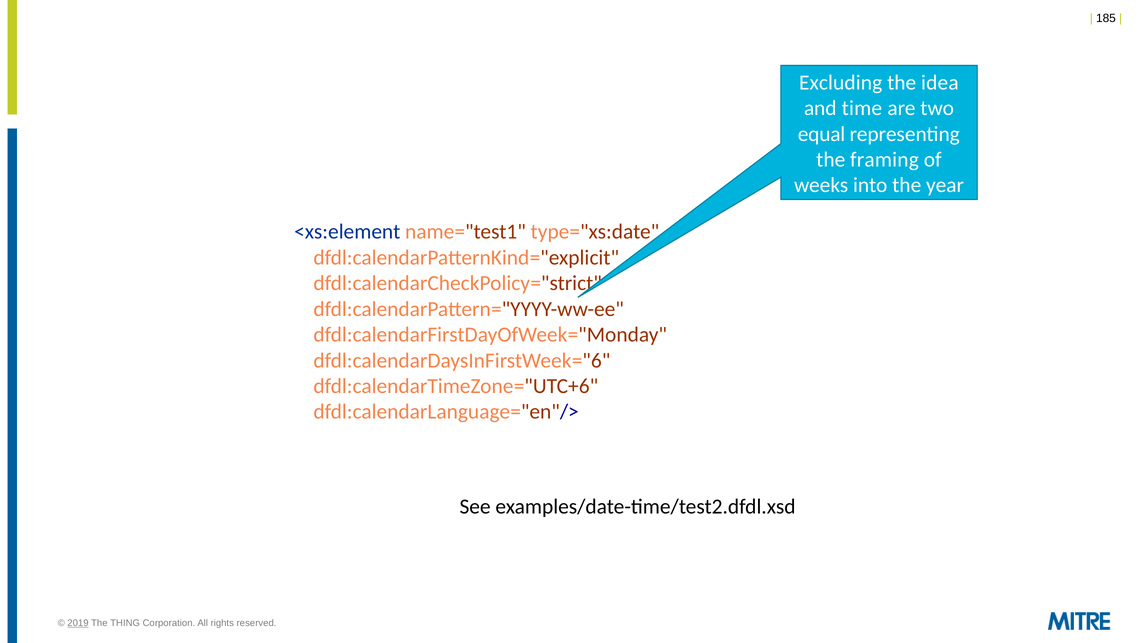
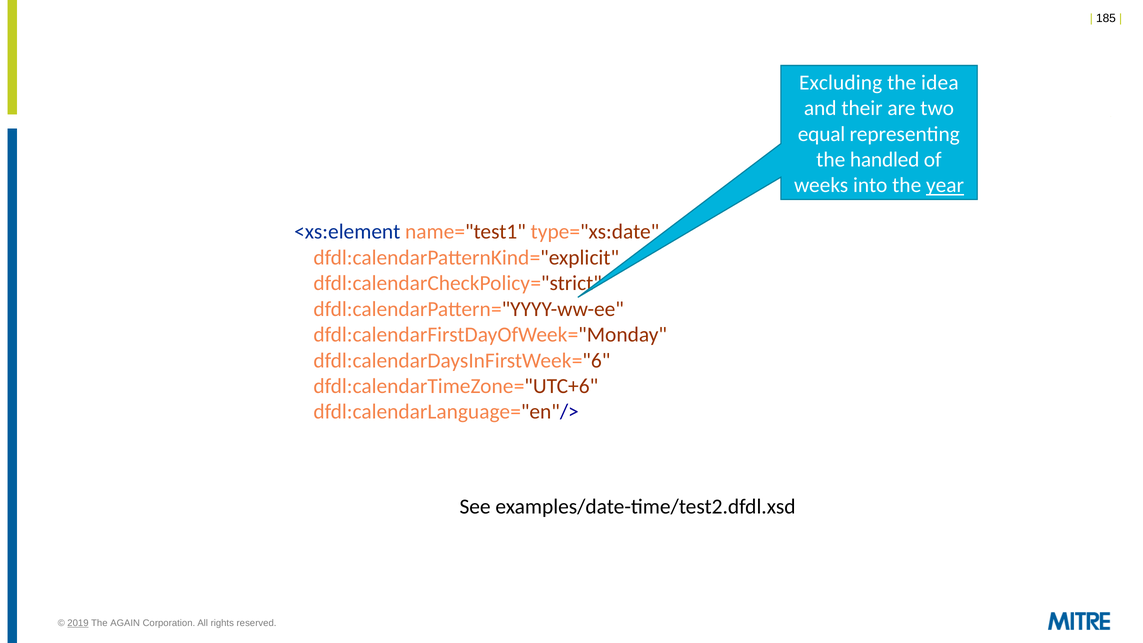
time: time -> their
framing: framing -> handled
year underline: none -> present
THING: THING -> AGAIN
